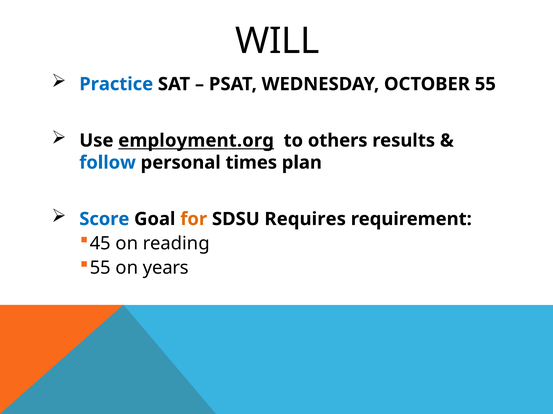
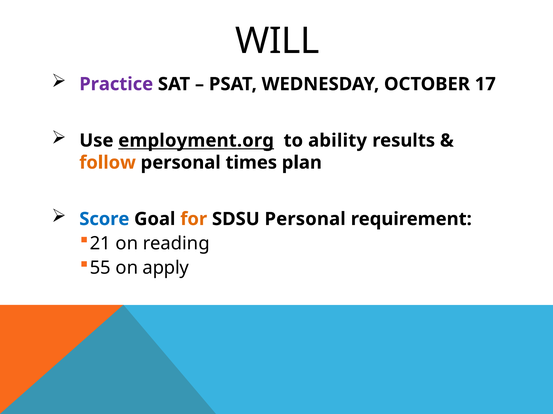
Practice colour: blue -> purple
OCTOBER 55: 55 -> 17
others: others -> ability
follow colour: blue -> orange
SDSU Requires: Requires -> Personal
45: 45 -> 21
years: years -> apply
